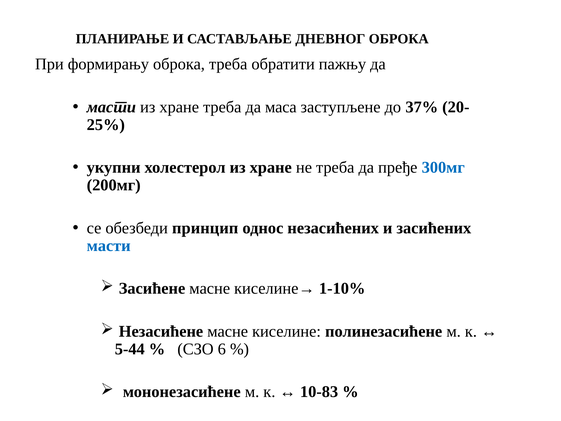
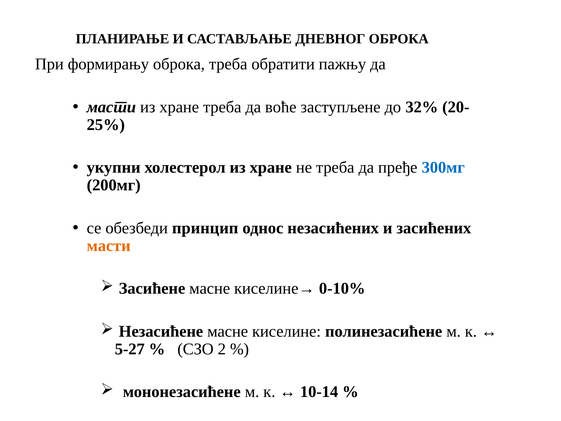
маса: маса -> воће
37%: 37% -> 32%
масти at (109, 246) colour: blue -> orange
1-10%: 1-10% -> 0-10%
5-44: 5-44 -> 5-27
6: 6 -> 2
10-83: 10-83 -> 10-14
